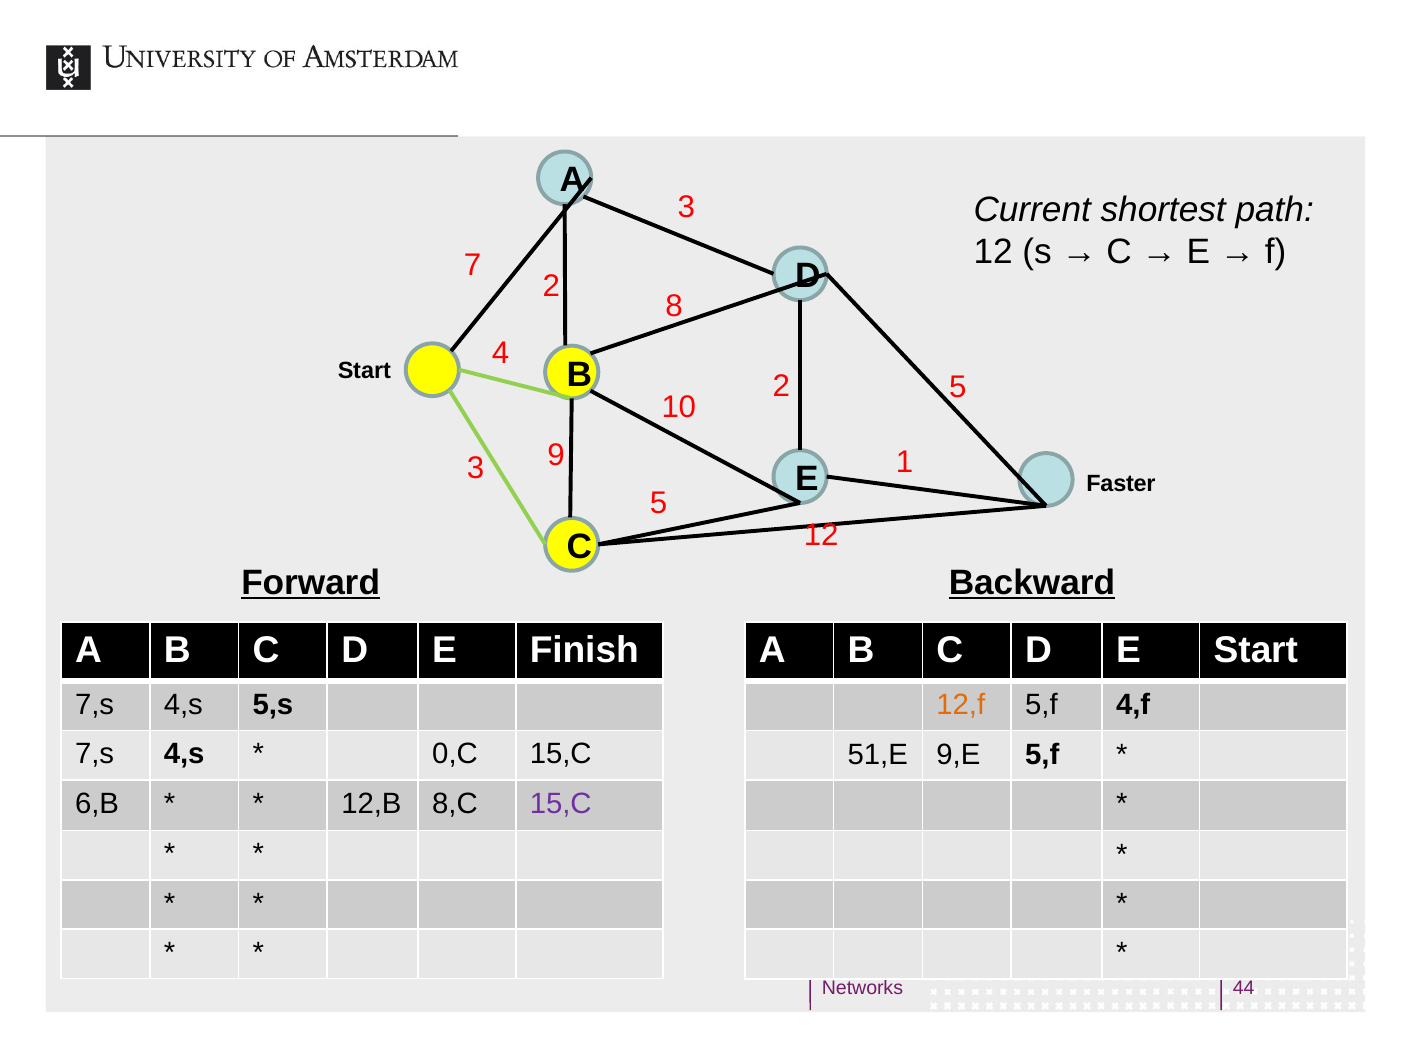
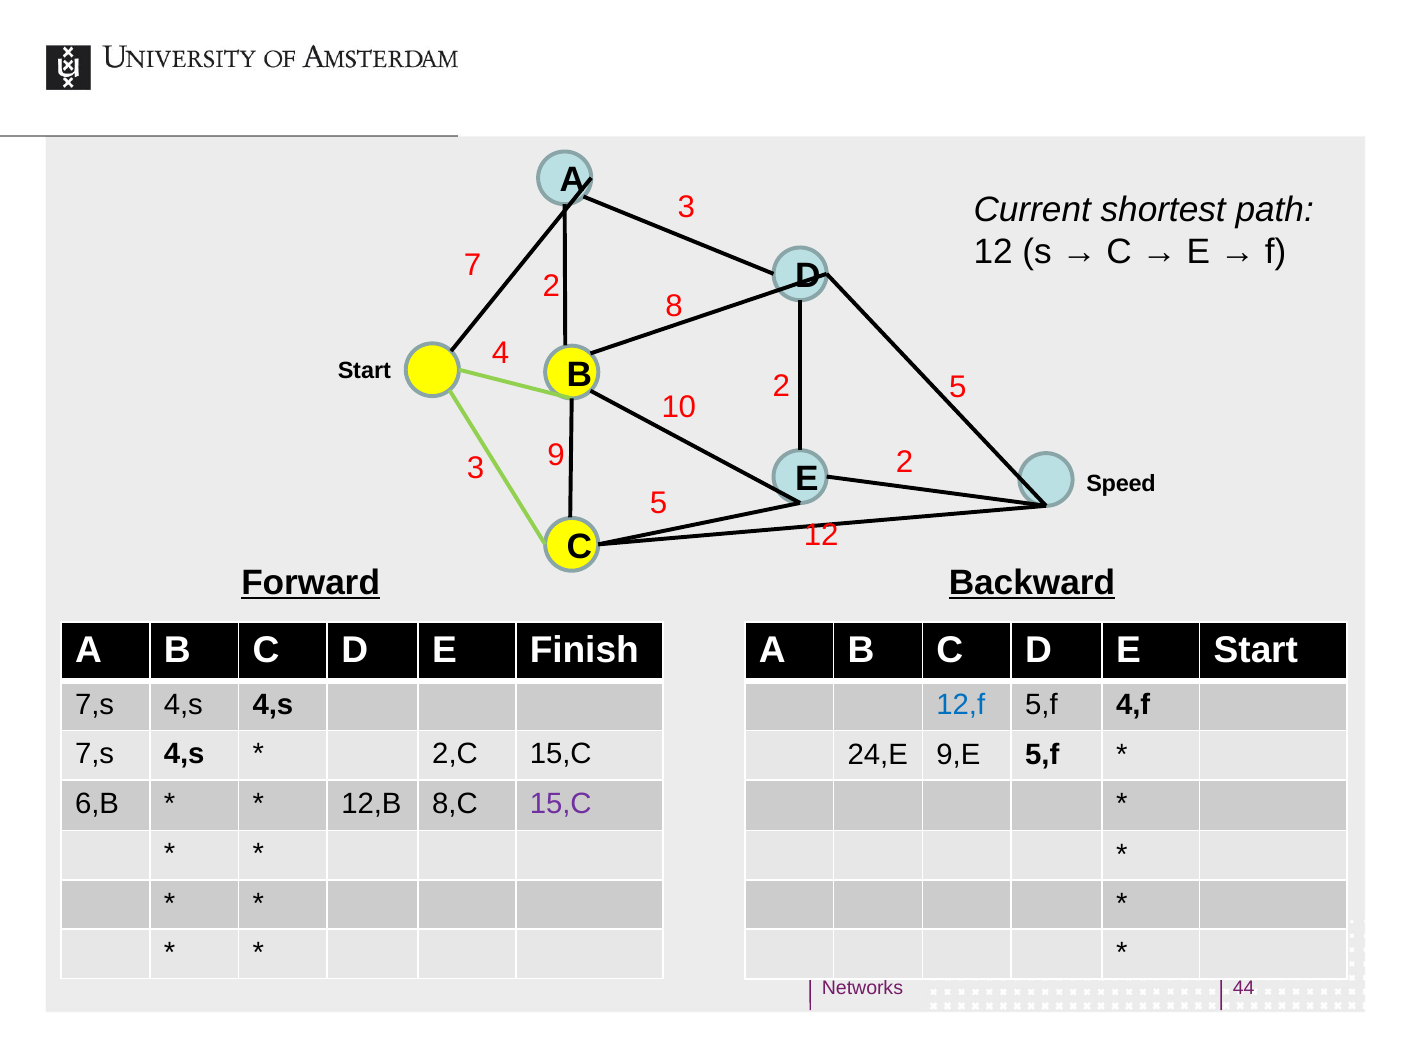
9 1: 1 -> 2
Faster: Faster -> Speed
4,s 5,s: 5,s -> 4,s
12,f colour: orange -> blue
0,C: 0,C -> 2,C
51,E: 51,E -> 24,E
